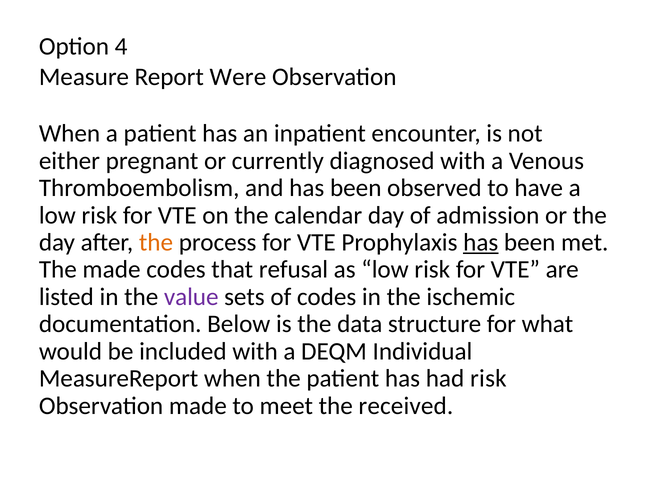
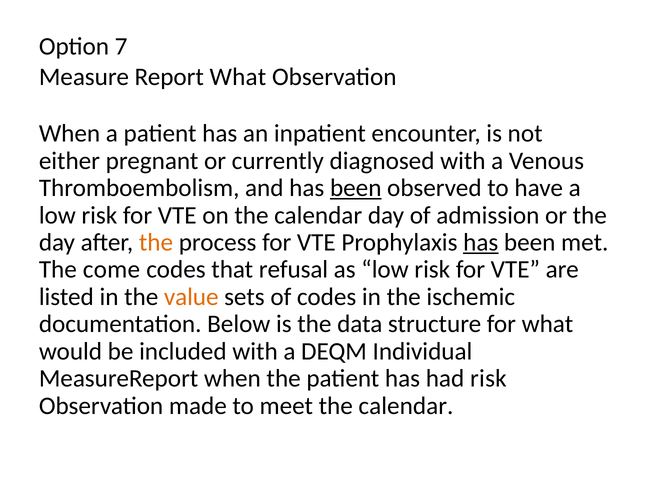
4: 4 -> 7
Report Were: Were -> What
been at (356, 188) underline: none -> present
The made: made -> come
value colour: purple -> orange
meet the received: received -> calendar
